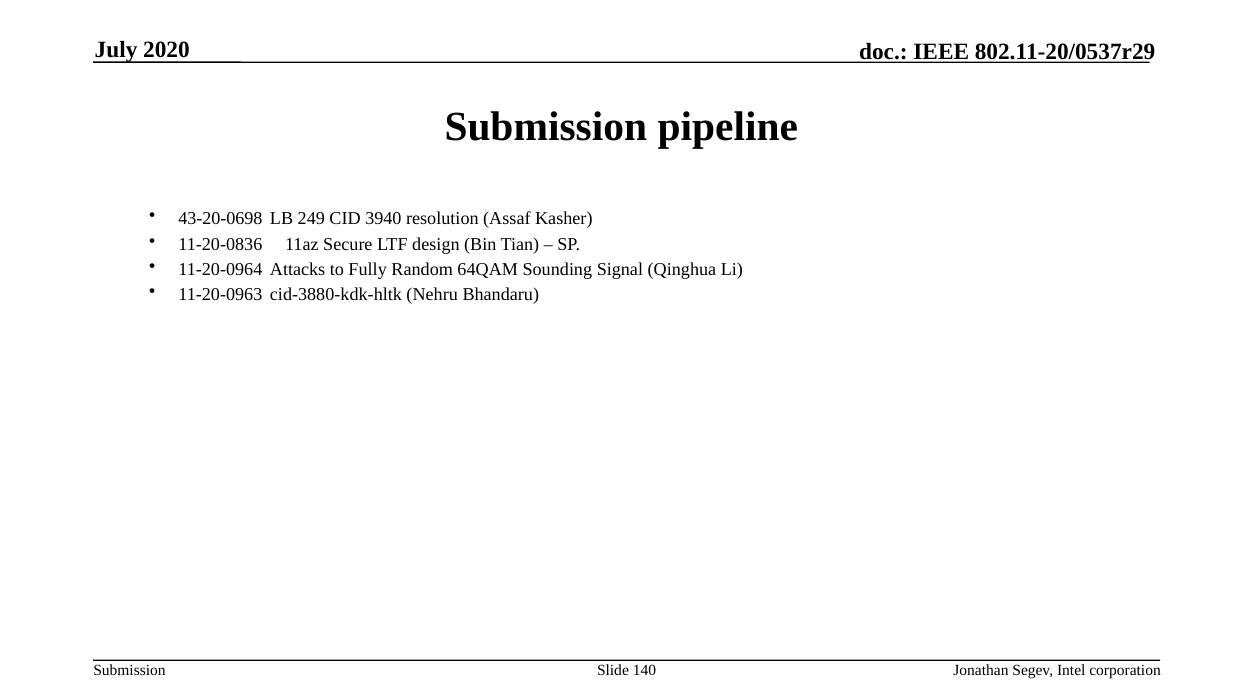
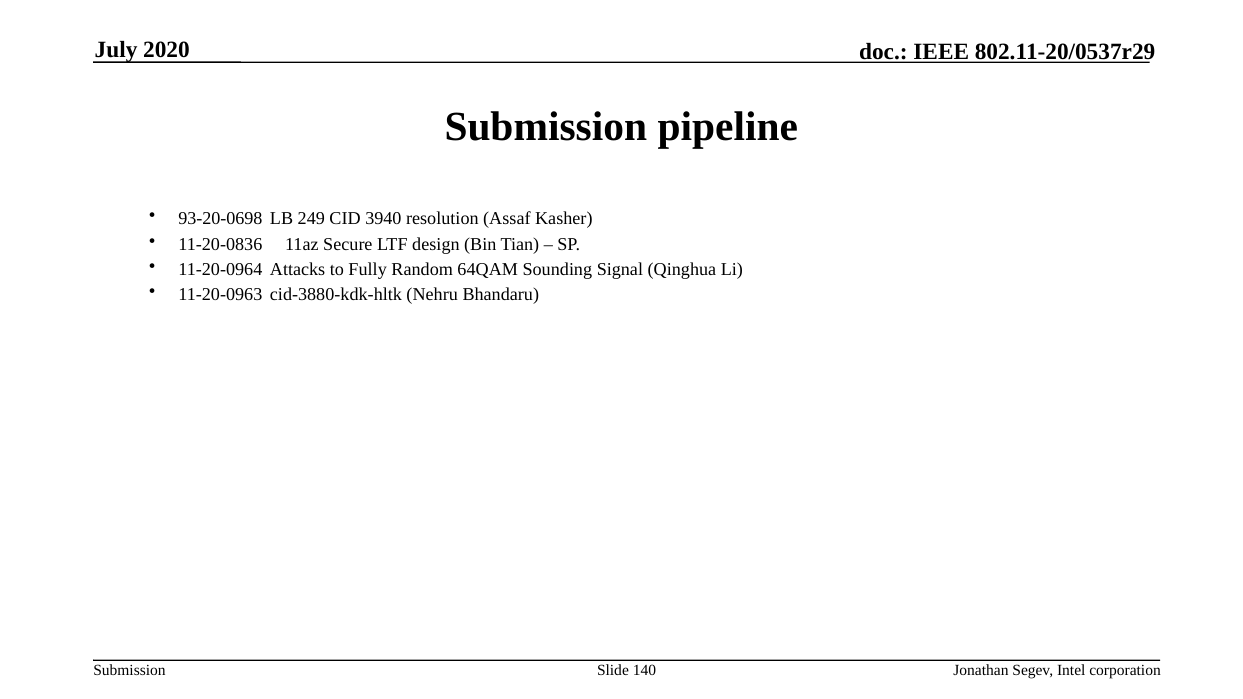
43-20-0698: 43-20-0698 -> 93-20-0698
